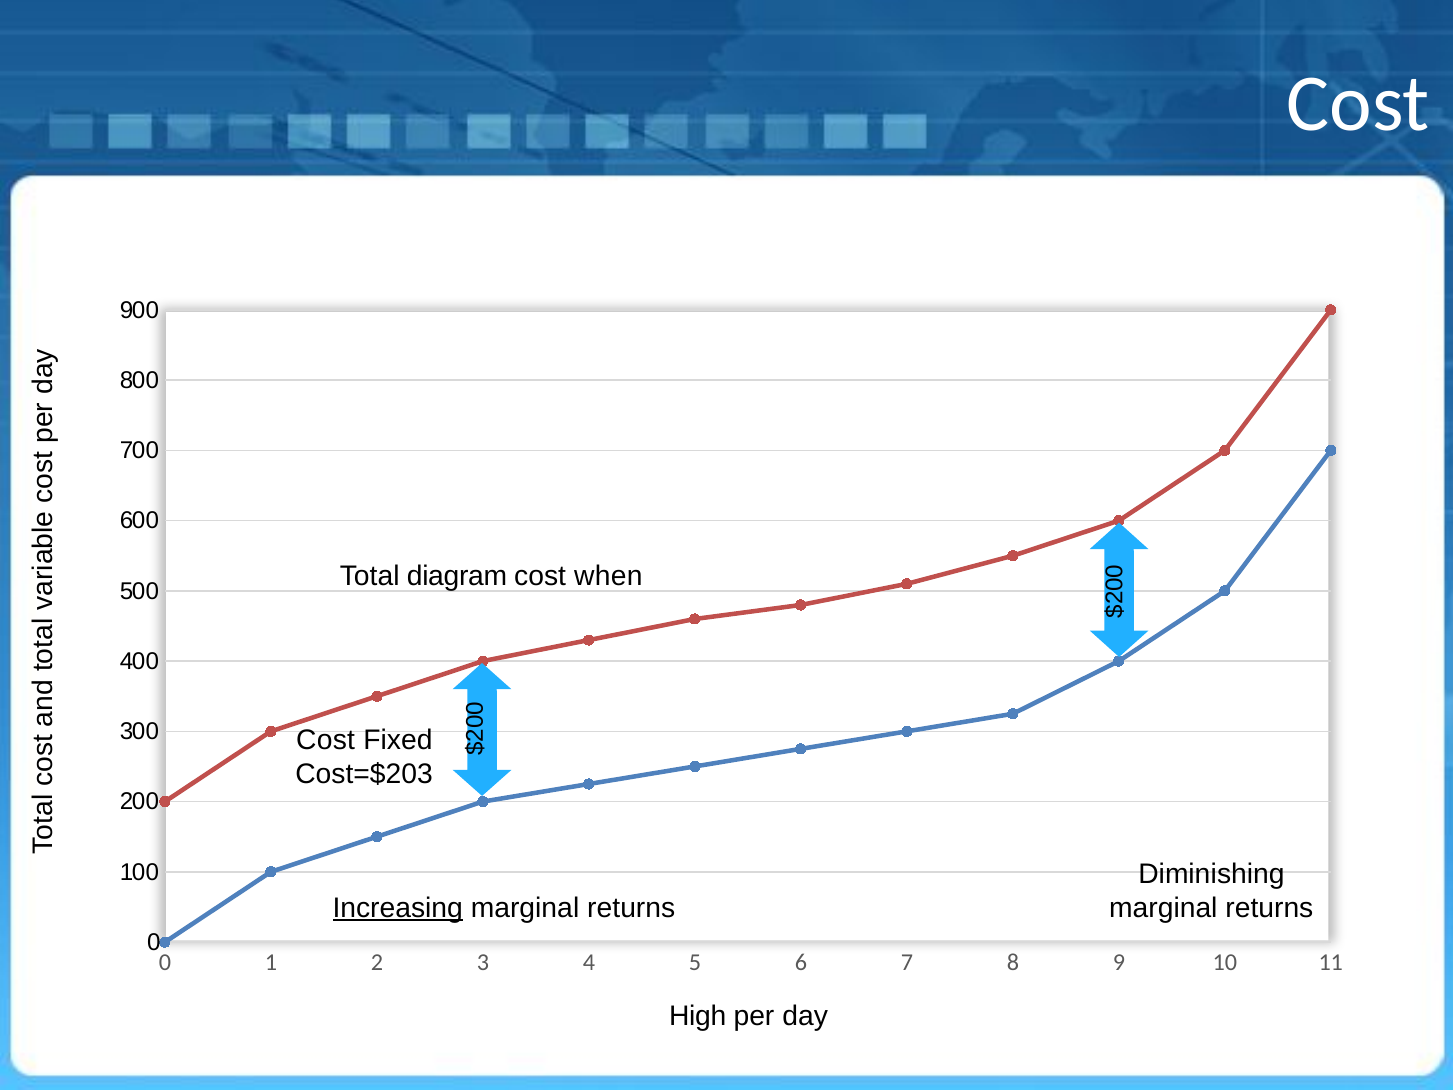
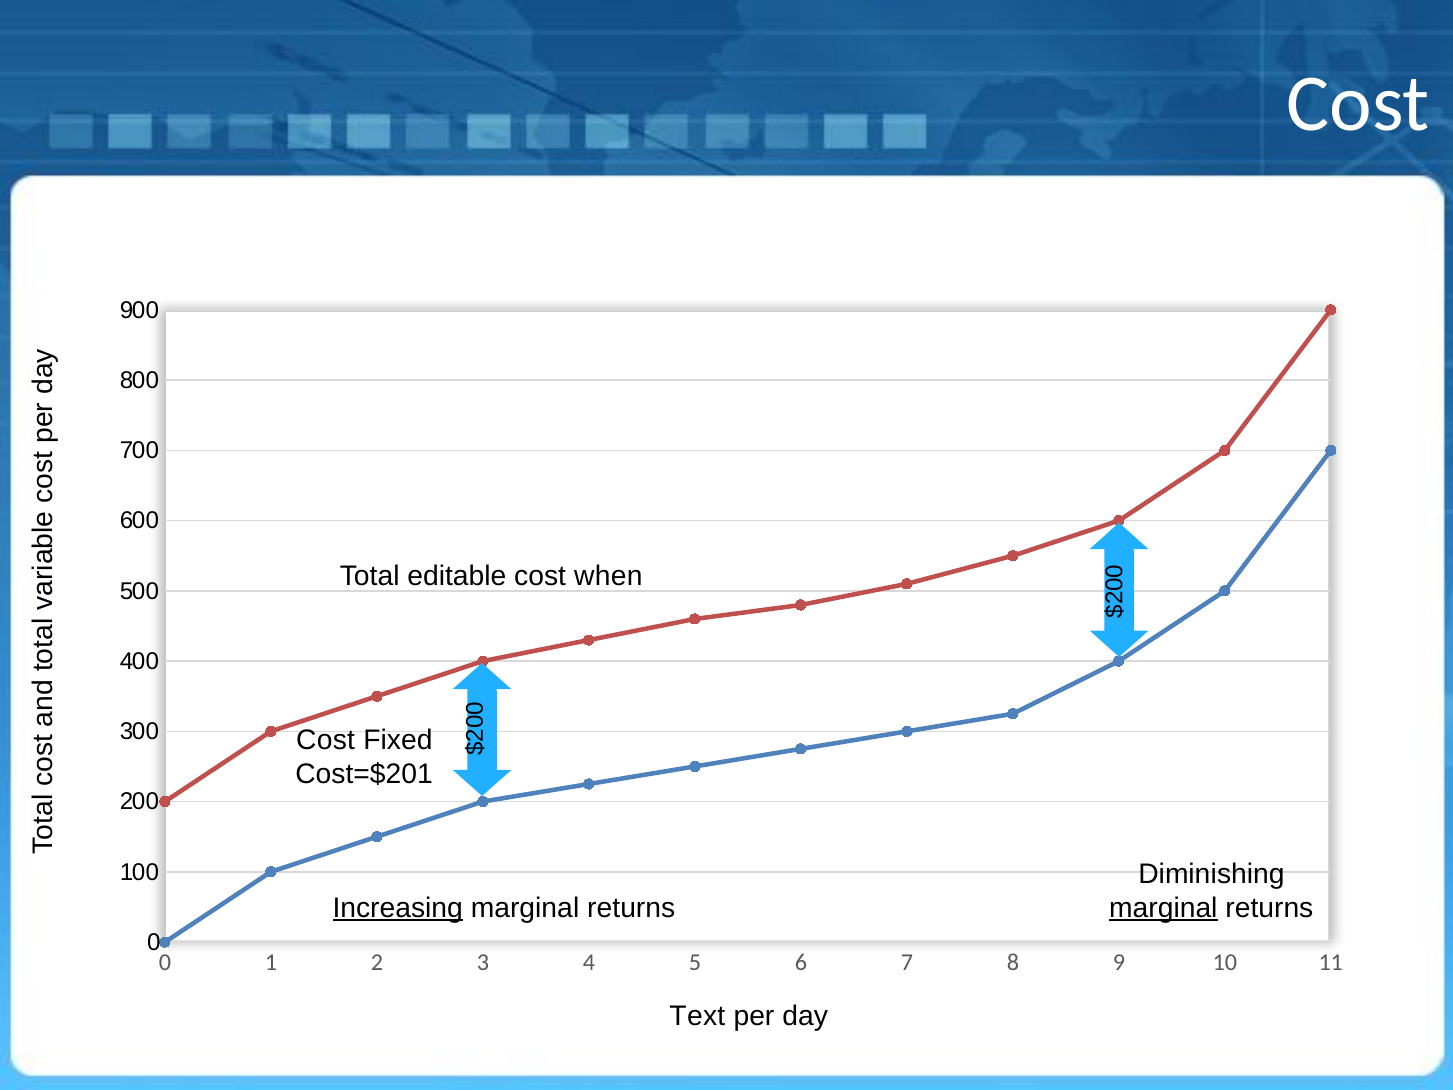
diagram: diagram -> editable
Cost=$203: Cost=$203 -> Cost=$201
marginal at (1163, 908) underline: none -> present
High: High -> Text
